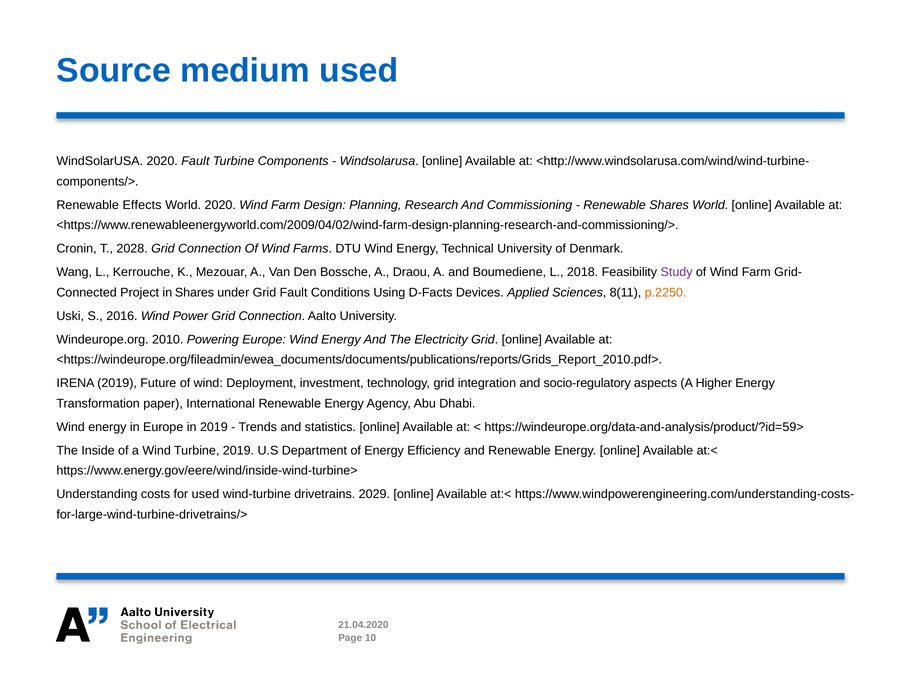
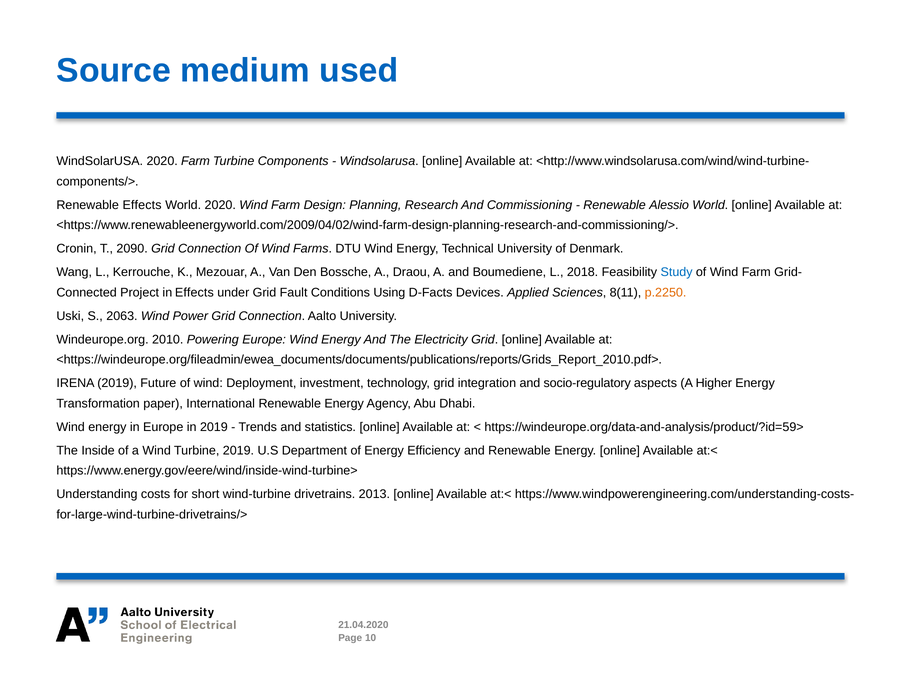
2020 Fault: Fault -> Farm
Renewable Shares: Shares -> Alessio
2028: 2028 -> 2090
Study colour: purple -> blue
in Shares: Shares -> Effects
2016: 2016 -> 2063
for used: used -> short
2029: 2029 -> 2013
